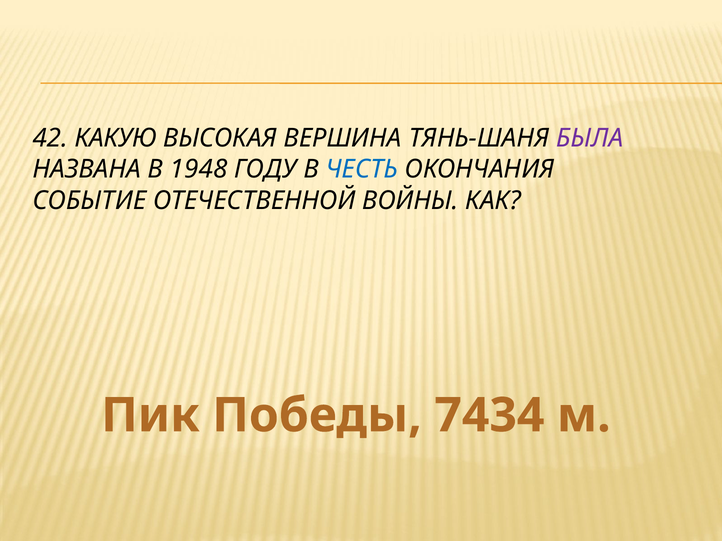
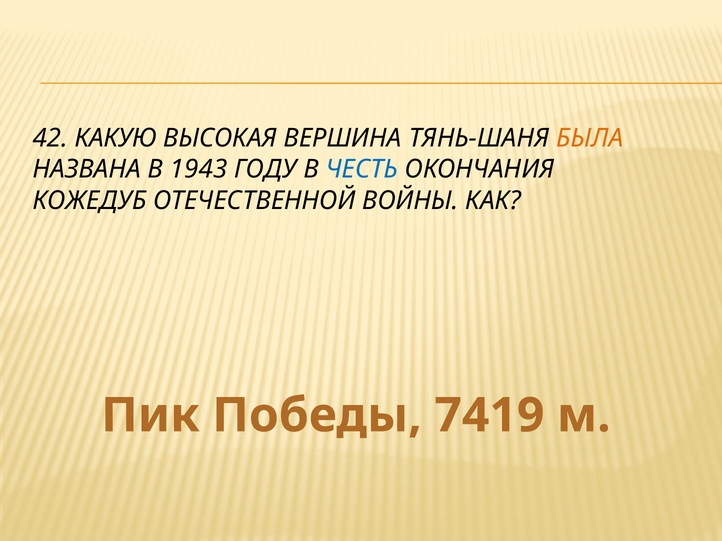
БЫЛА colour: purple -> orange
1948: 1948 -> 1943
СОБЫТИЕ: СОБЫТИЕ -> КОЖЕДУБ
7434: 7434 -> 7419
